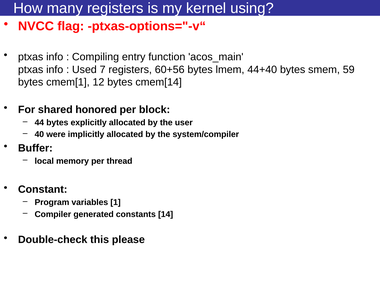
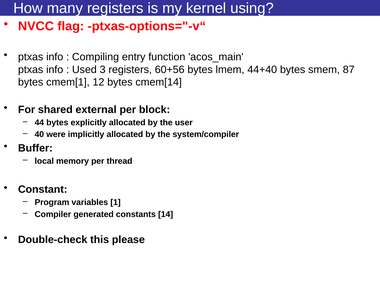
7: 7 -> 3
59: 59 -> 87
honored: honored -> external
